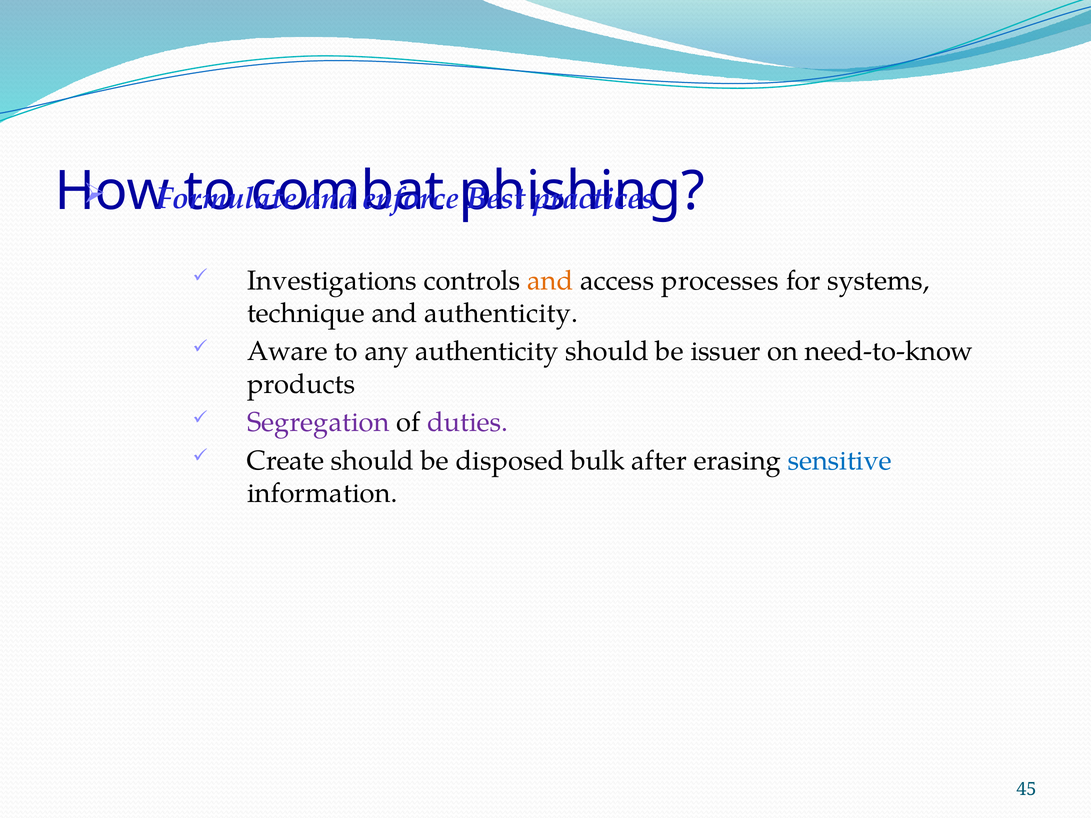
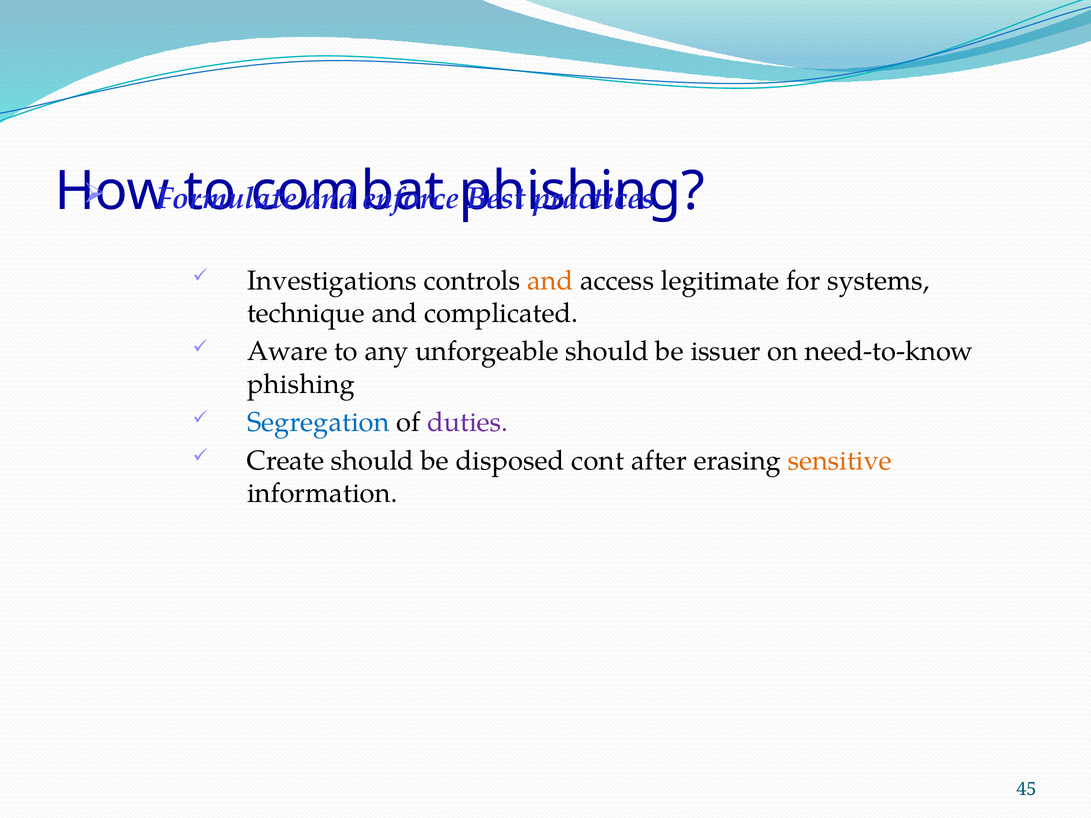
processes: processes -> legitimate
and authenticity: authenticity -> complicated
any authenticity: authenticity -> unforgeable
products at (301, 384): products -> phishing
Segregation colour: purple -> blue
bulk: bulk -> cont
sensitive colour: blue -> orange
